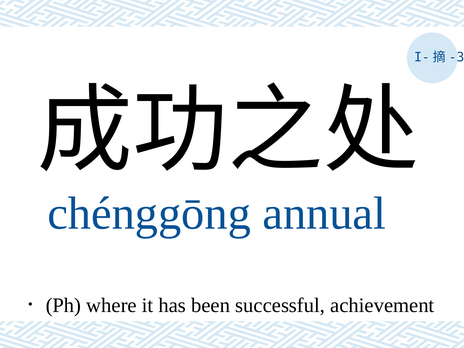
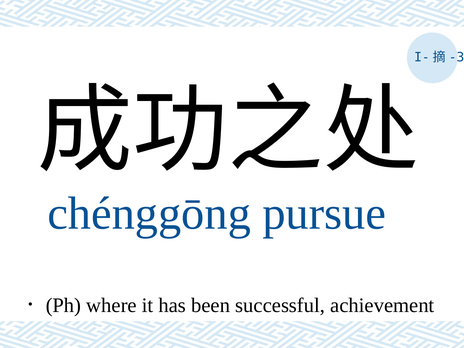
annual: annual -> pursue
